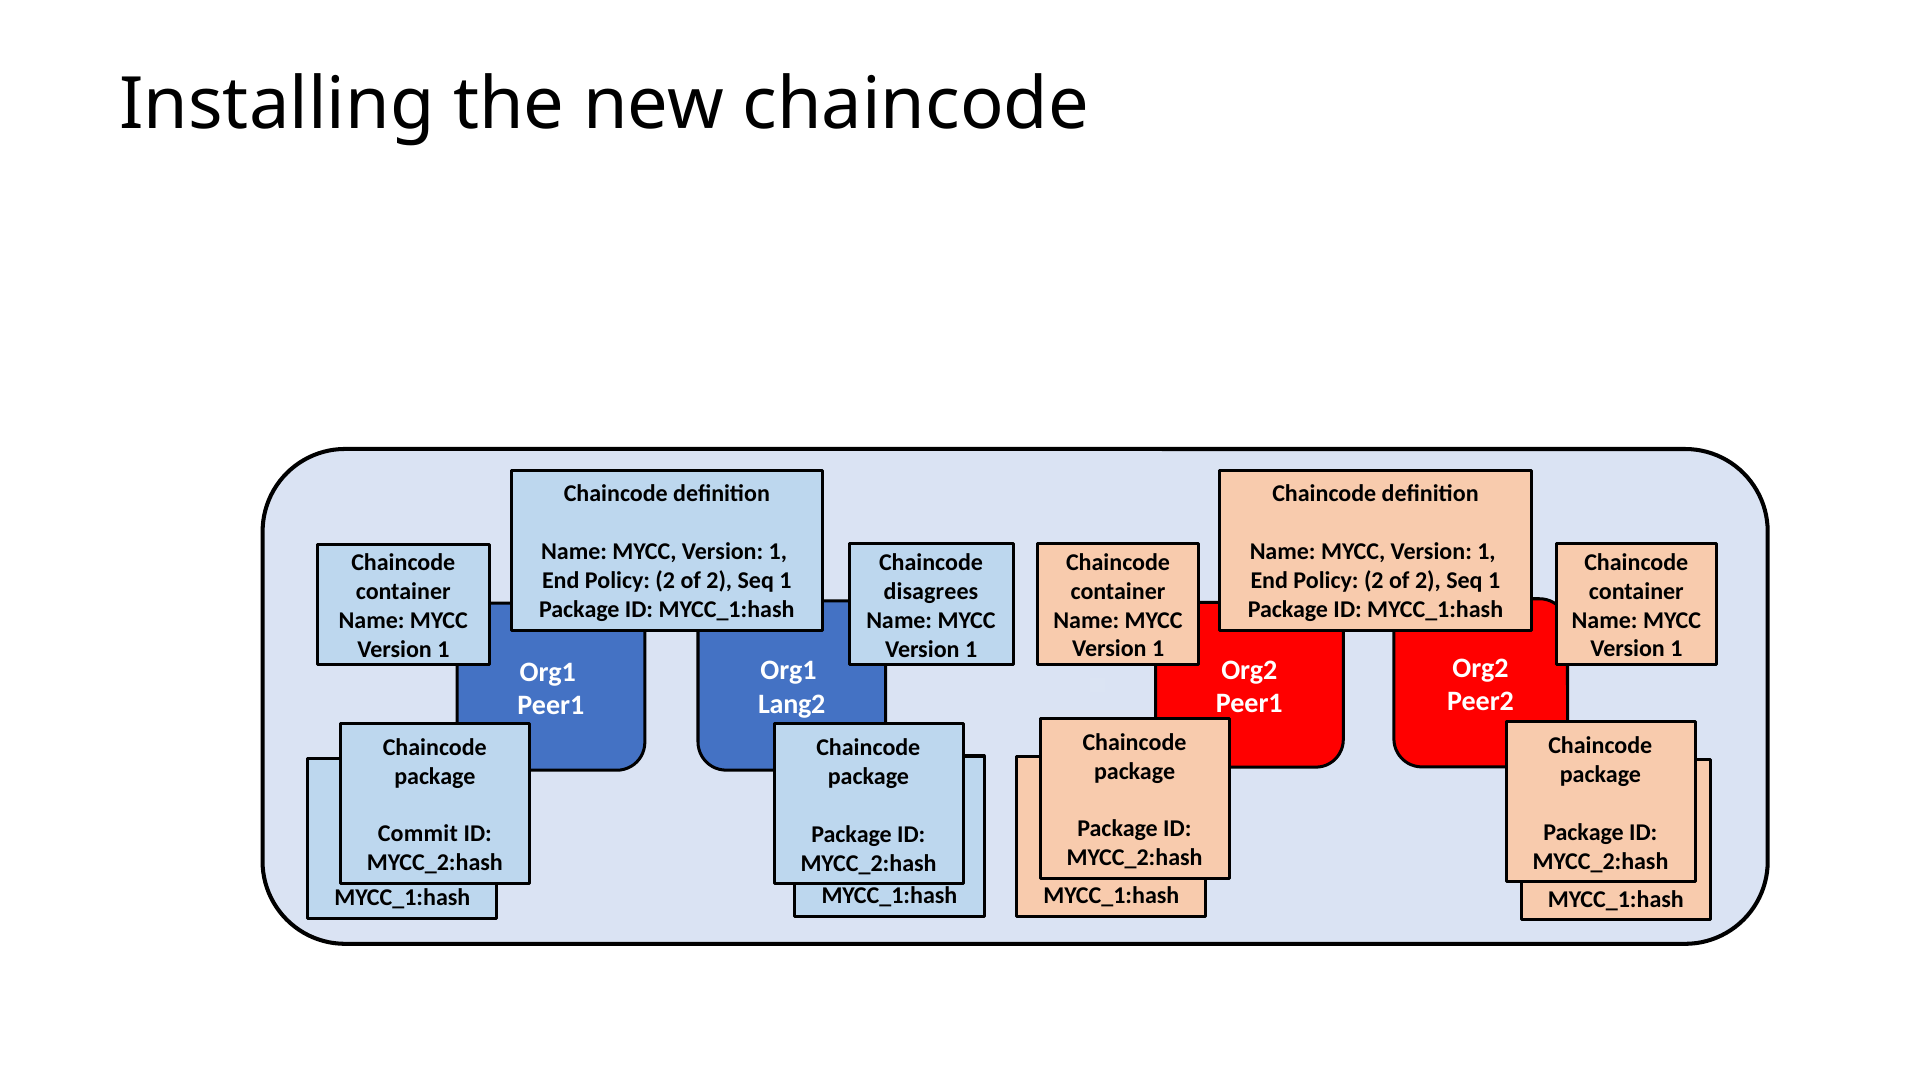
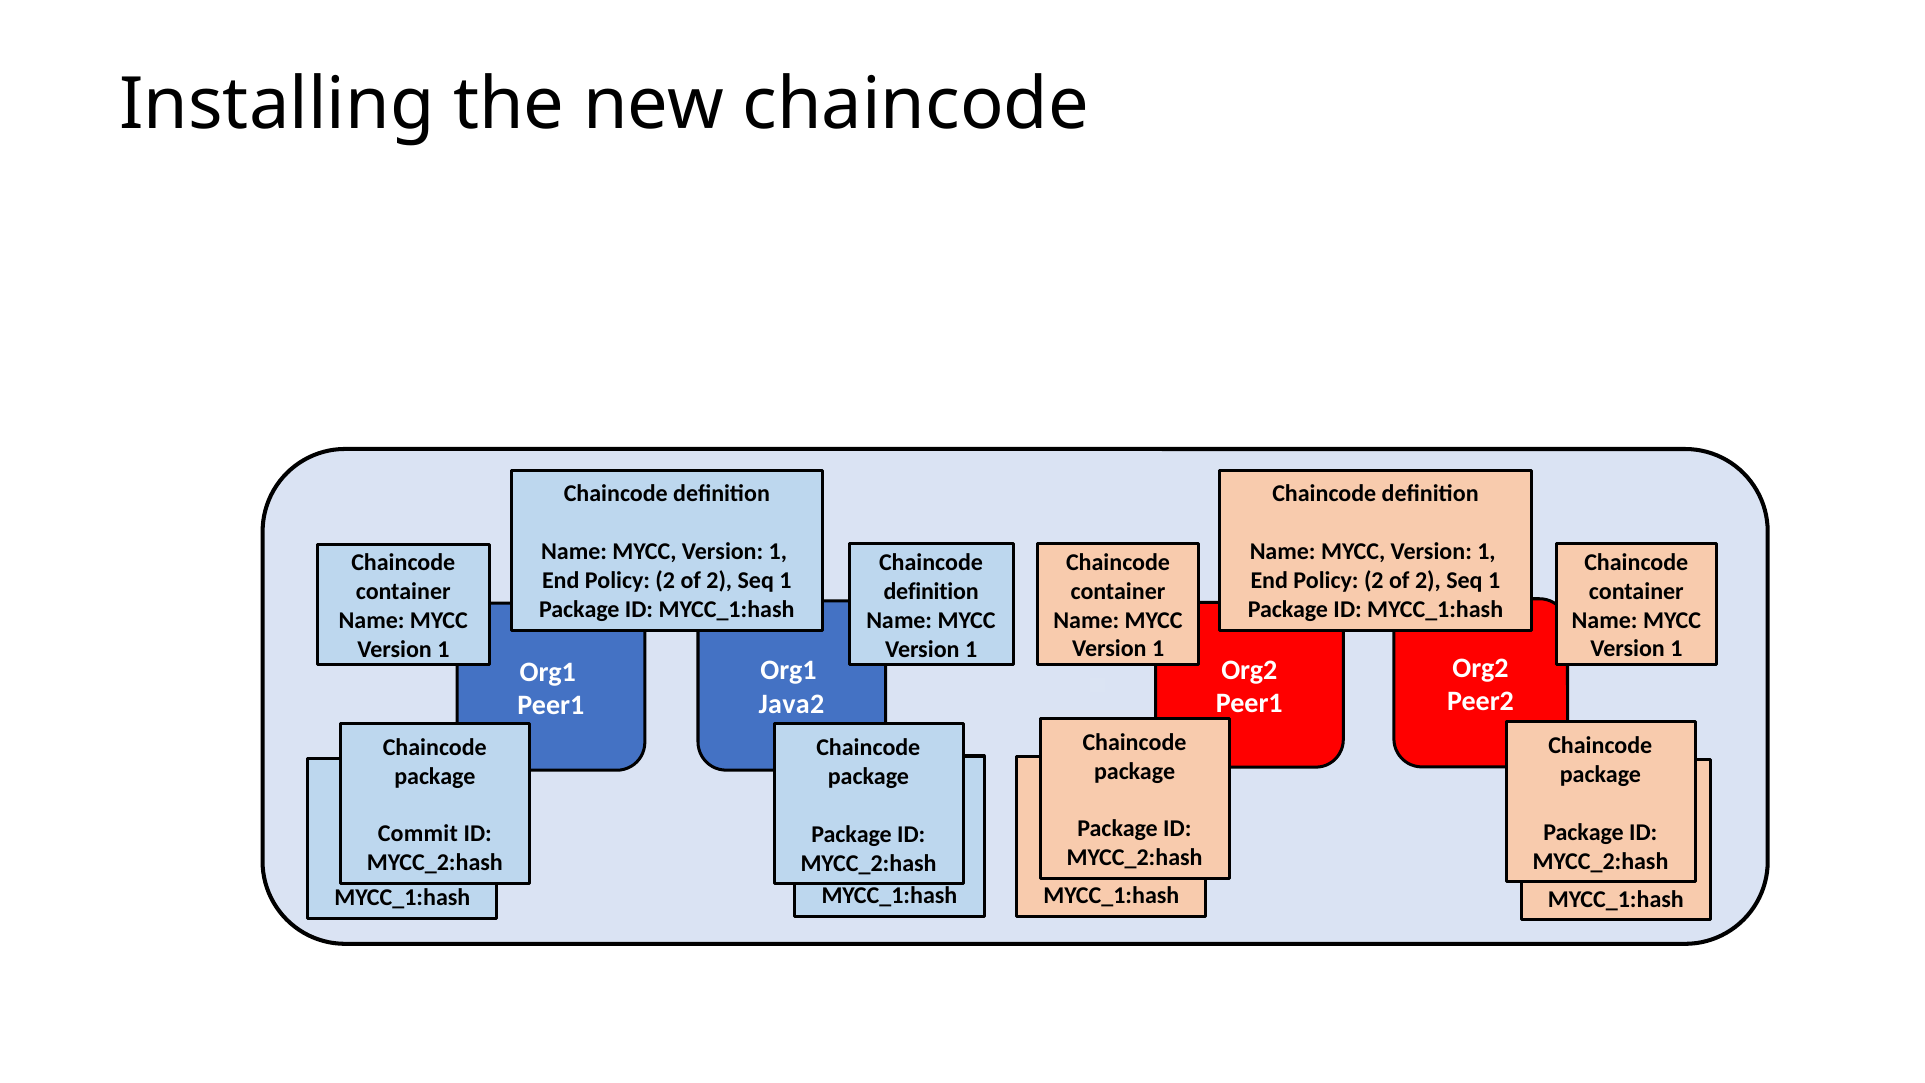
disagrees at (931, 591): disagrees -> definition
Lang2: Lang2 -> Java2
